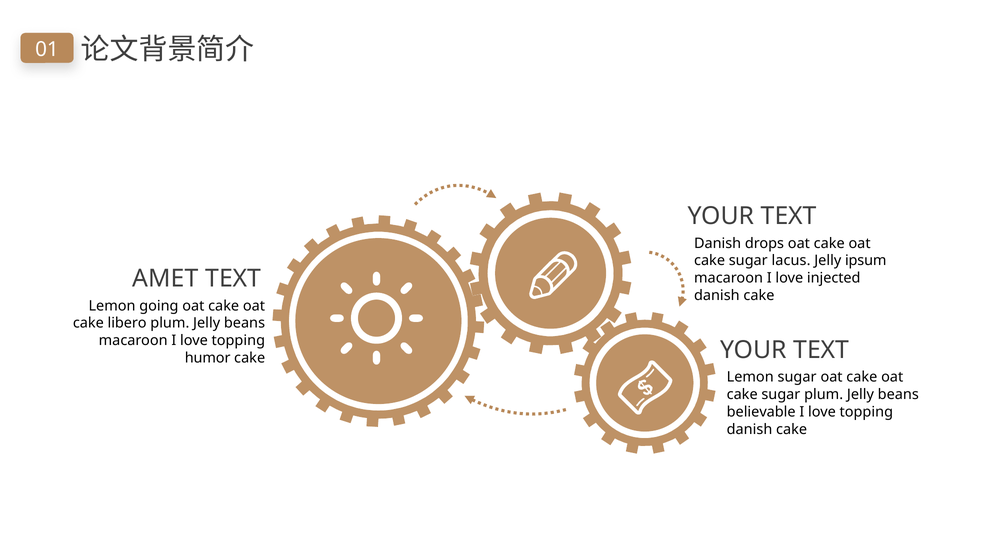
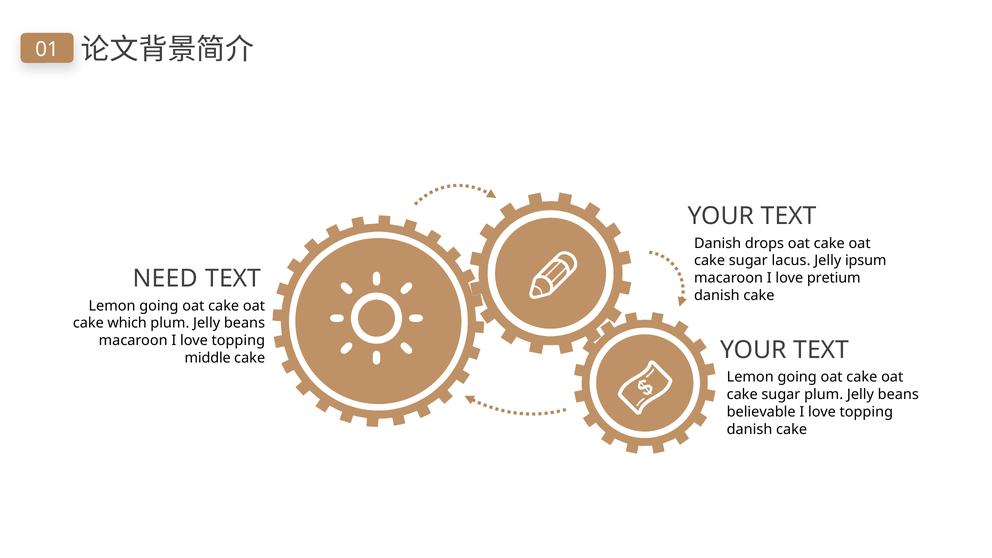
AMET: AMET -> NEED
injected: injected -> pretium
libero: libero -> which
humor: humor -> middle
sugar at (797, 377): sugar -> going
